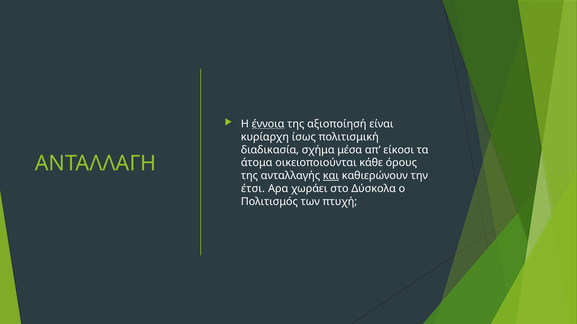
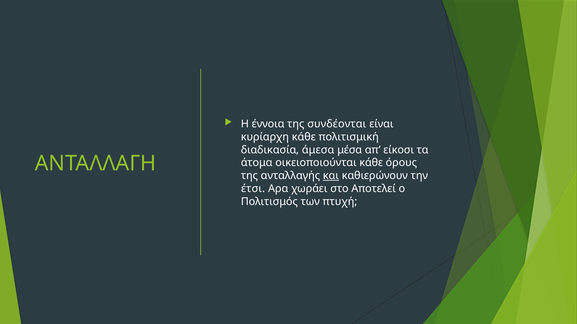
έννοια underline: present -> none
αξιοποίησή: αξιοποίησή -> συνδέονται
κυρίαρχη ίσως: ίσως -> κάθε
σχήμα: σχήμα -> άμεσα
Δύσκολα: Δύσκολα -> Αποτελεί
